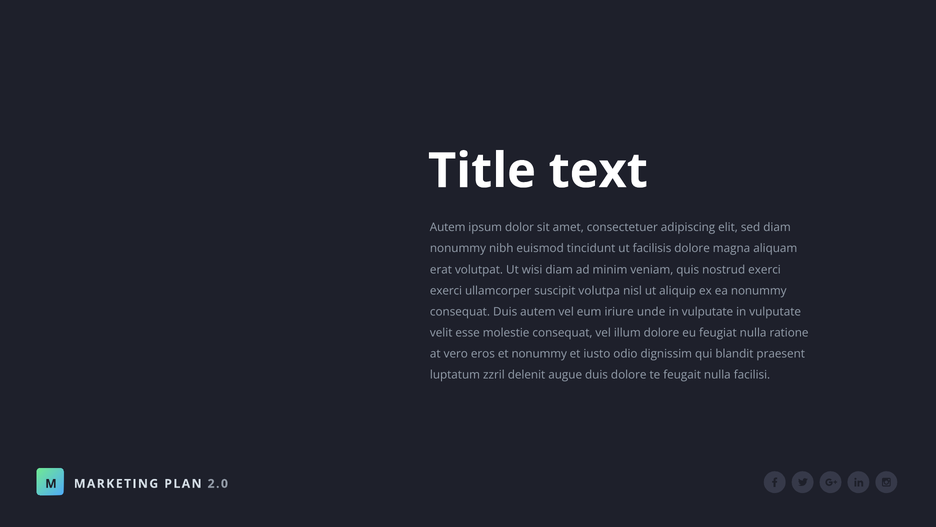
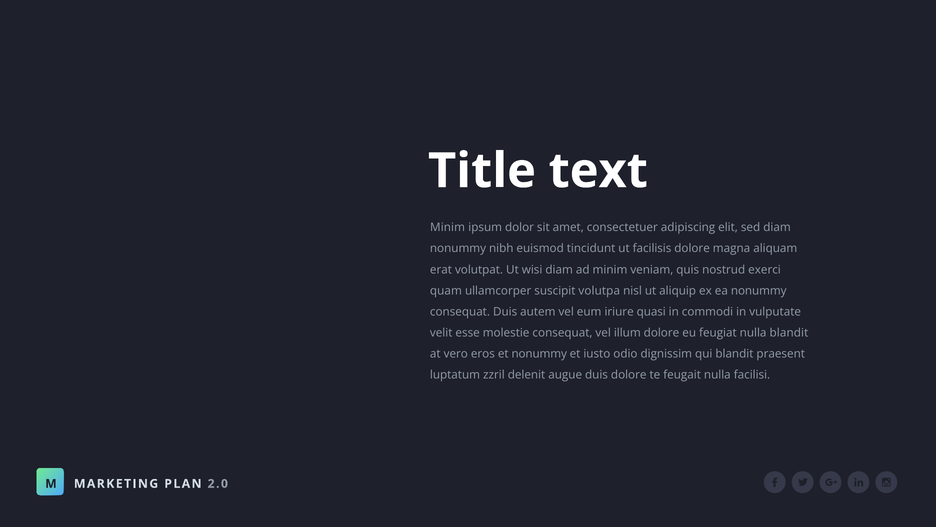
Autem at (448, 227): Autem -> Minim
exerci at (446, 290): exerci -> quam
unde: unde -> quasi
vulputate at (707, 312): vulputate -> commodi
nulla ratione: ratione -> blandit
